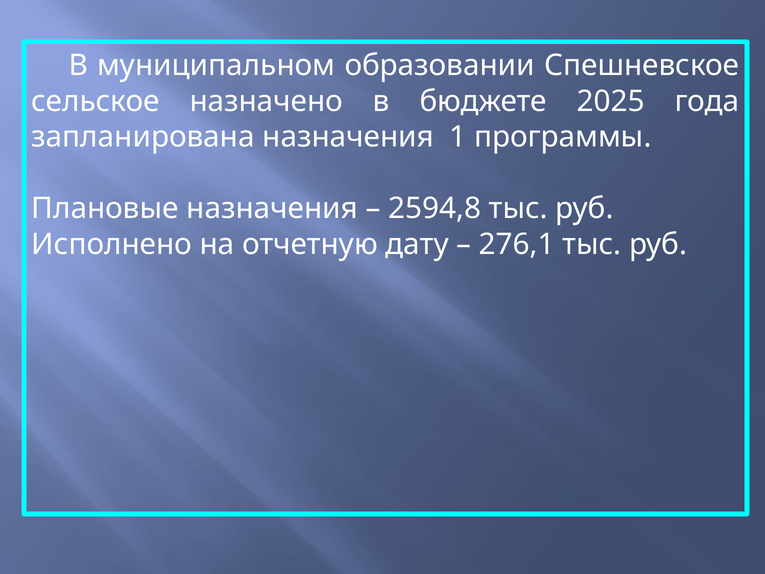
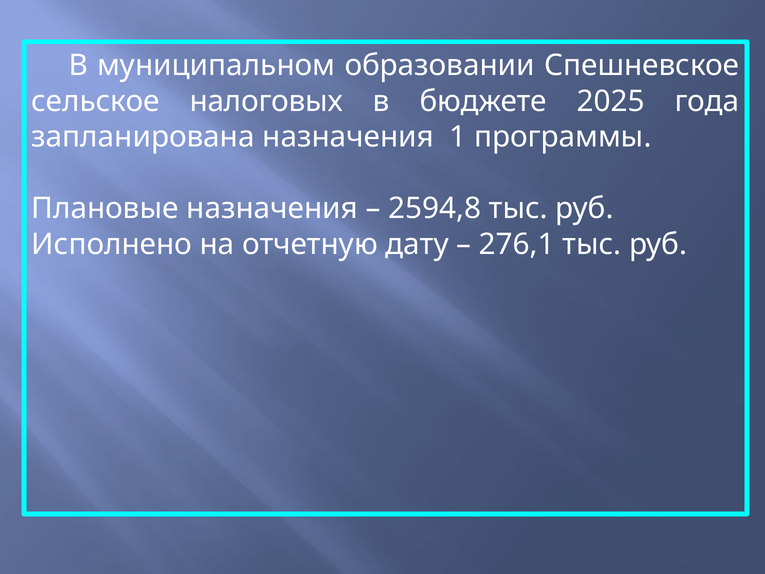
назначено: назначено -> налоговых
